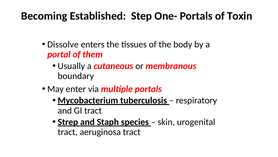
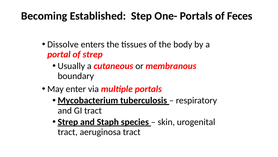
Toxin: Toxin -> Feces
of them: them -> strep
